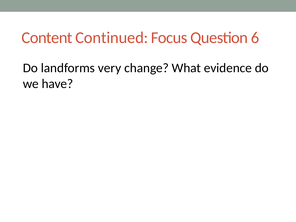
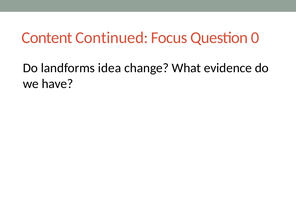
6: 6 -> 0
very: very -> idea
